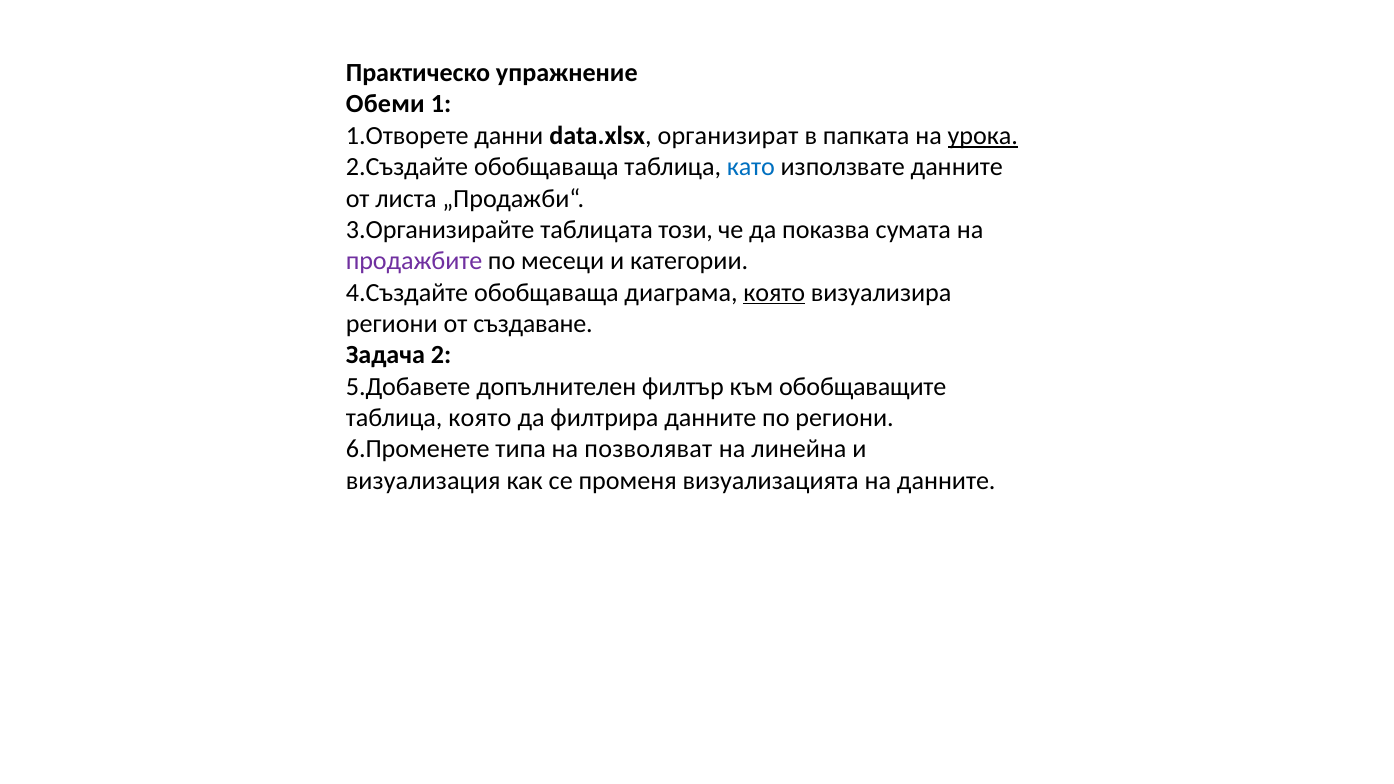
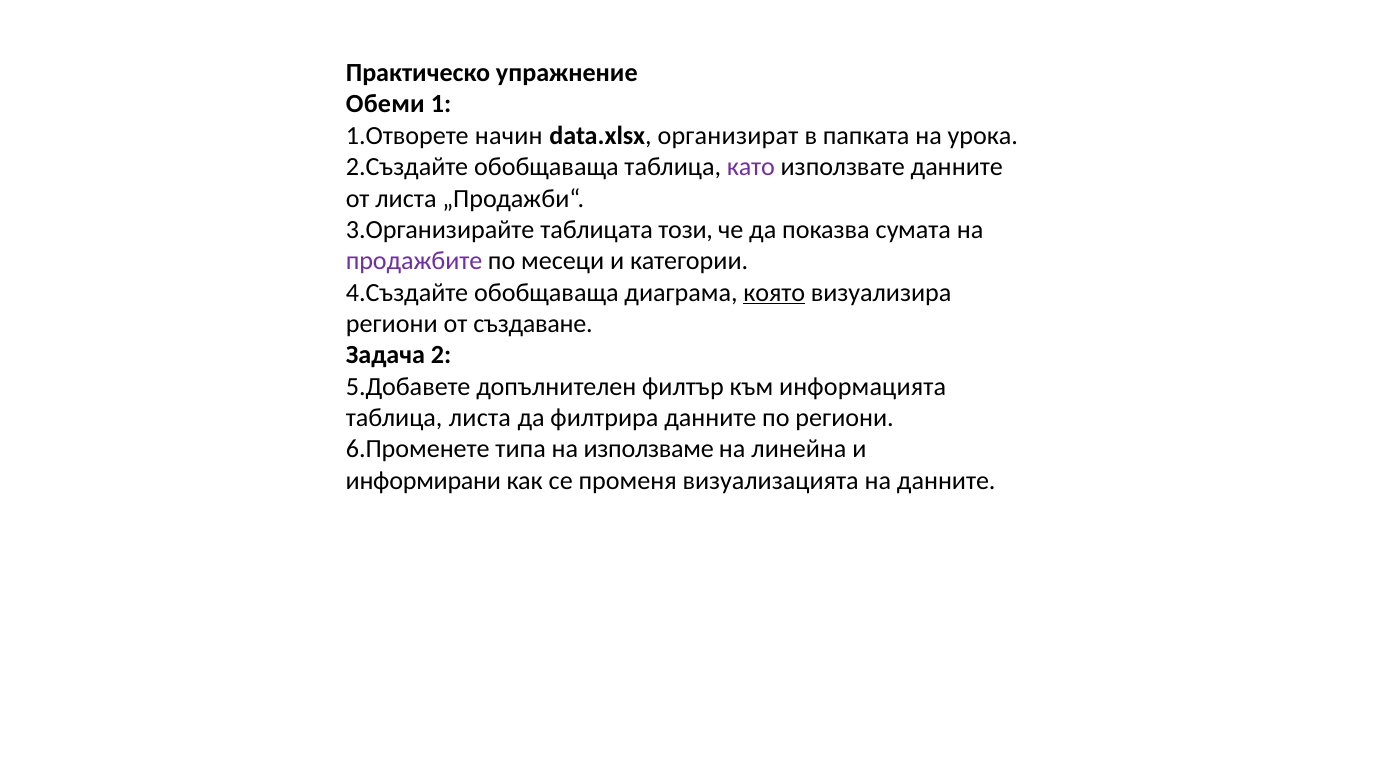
данни: данни -> начин
урока underline: present -> none
като colour: blue -> purple
обобщаващите: обобщаващите -> информацията
таблица която: която -> листа
позволяват: позволяват -> използваме
визуализация: визуализация -> информирани
